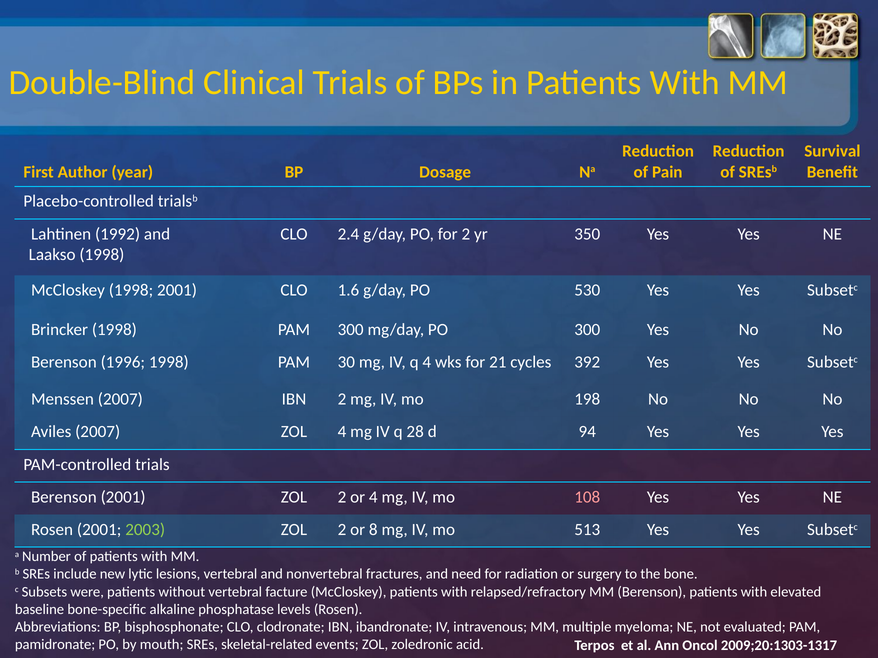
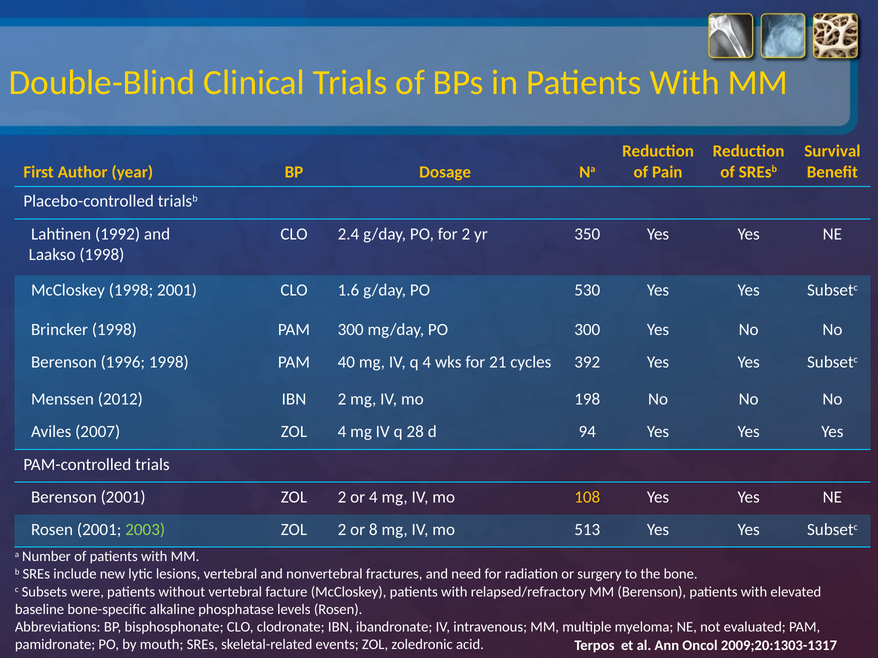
30: 30 -> 40
Menssen 2007: 2007 -> 2012
108 colour: pink -> yellow
